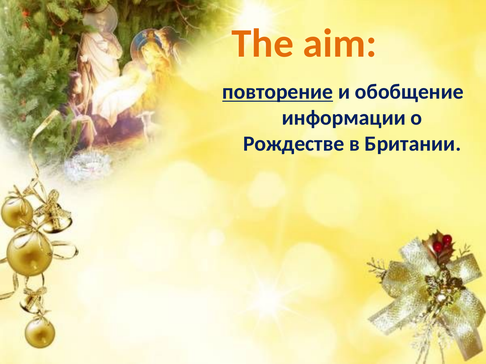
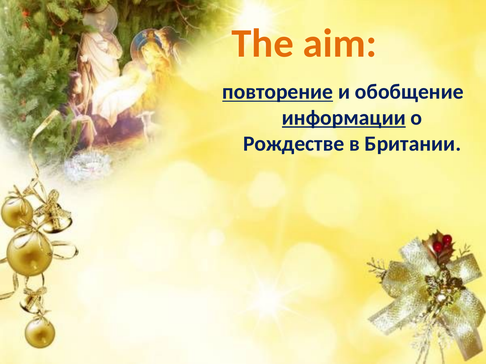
информации underline: none -> present
